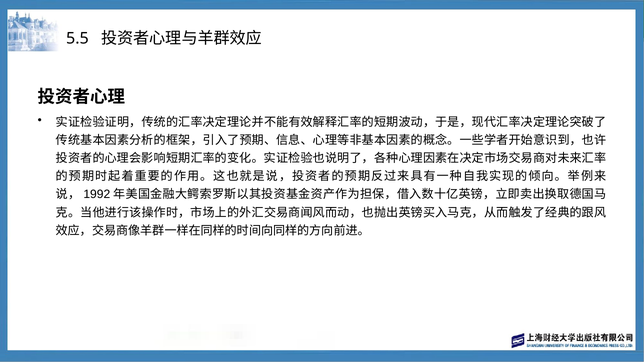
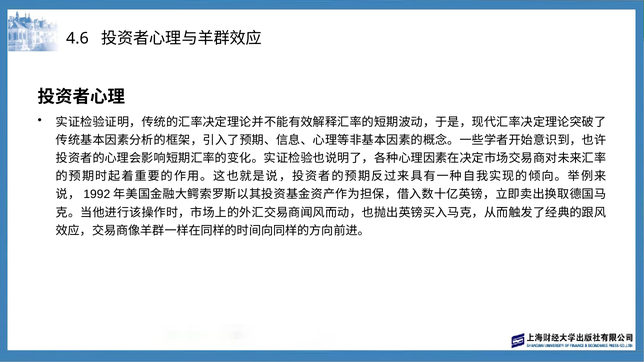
5.5: 5.5 -> 4.6
